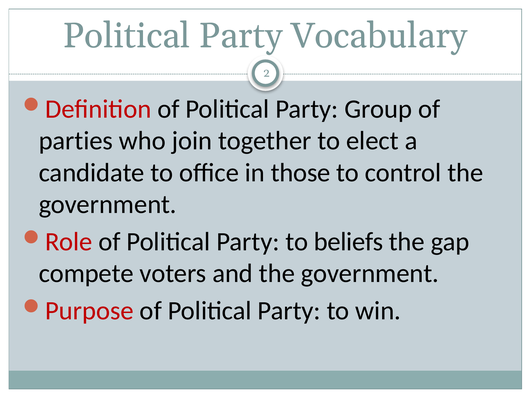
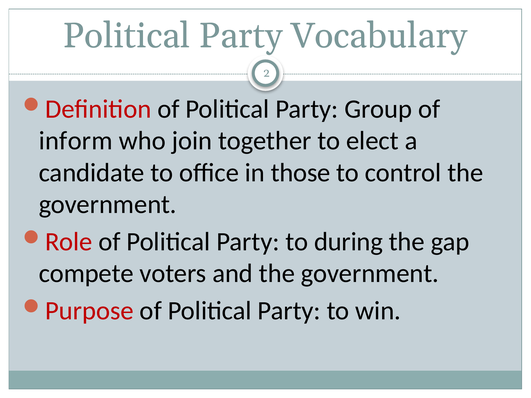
parties: parties -> inform
beliefs: beliefs -> during
